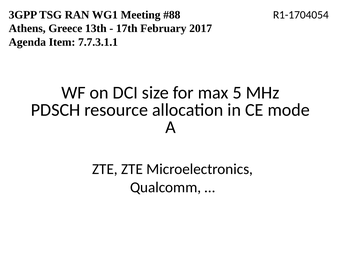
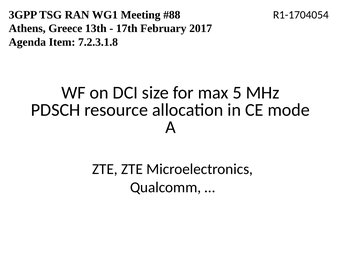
7.7.3.1.1: 7.7.3.1.1 -> 7.2.3.1.8
